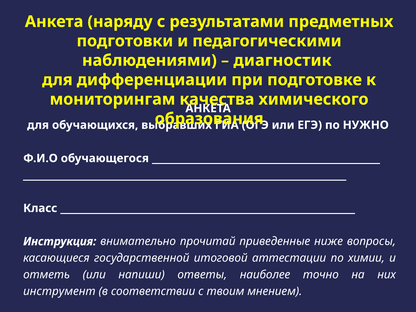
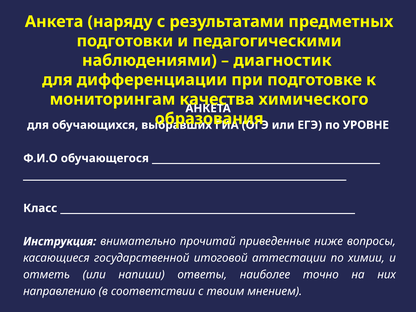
НУЖНО: НУЖНО -> УРОВНЕ
инструмент: инструмент -> направлению
